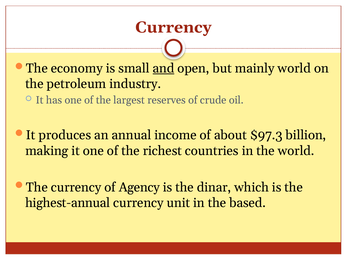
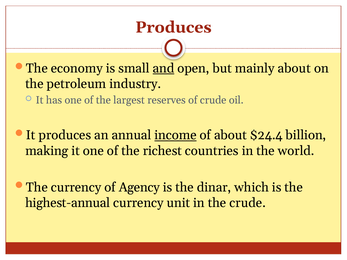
Currency at (173, 27): Currency -> Produces
mainly world: world -> about
income underline: none -> present
$97.3: $97.3 -> $24.4
the based: based -> crude
